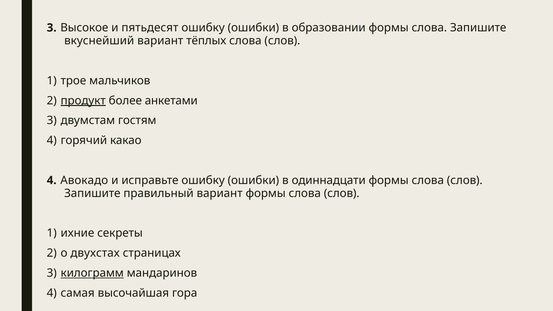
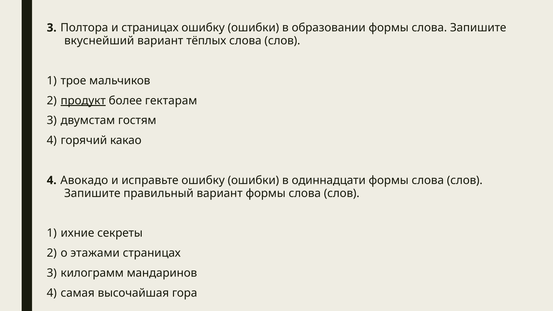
Высокое: Высокое -> Полтора
и пятьдесят: пятьдесят -> страницах
анкетами: анкетами -> гектарам
двухстах: двухстах -> этажами
килограмм underline: present -> none
